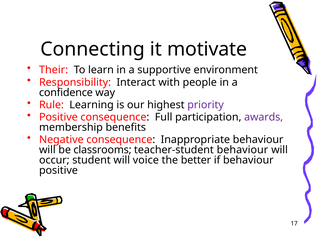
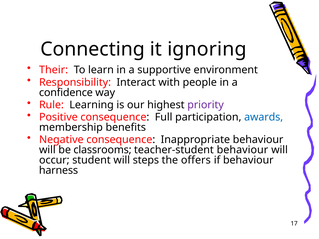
motivate: motivate -> ignoring
awards colour: purple -> blue
voice: voice -> steps
better: better -> offers
positive at (58, 170): positive -> harness
